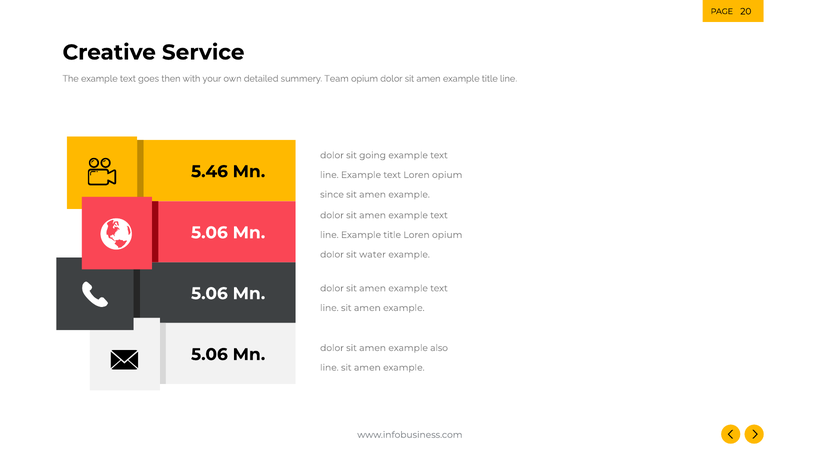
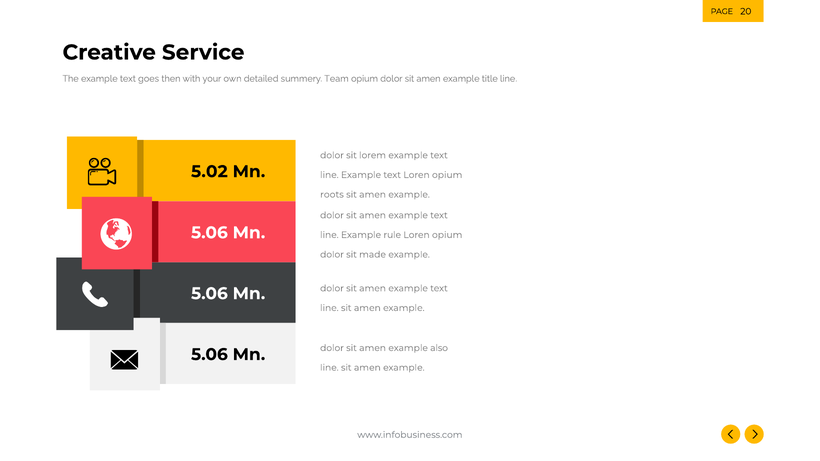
going: going -> lorem
5.46: 5.46 -> 5.02
since: since -> roots
line Example title: title -> rule
water: water -> made
